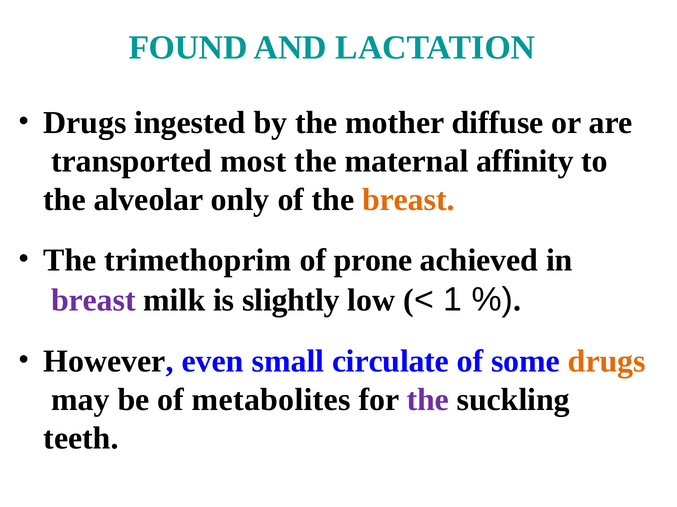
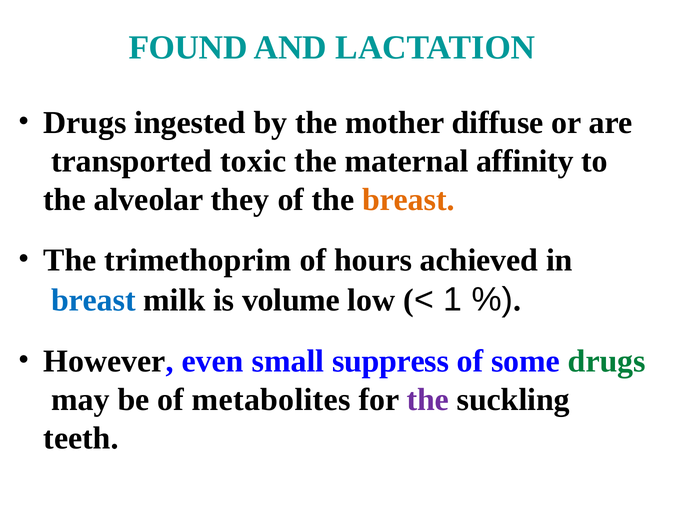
most: most -> toxic
only: only -> they
prone: prone -> hours
breast at (93, 301) colour: purple -> blue
slightly: slightly -> volume
circulate: circulate -> suppress
drugs at (607, 362) colour: orange -> green
